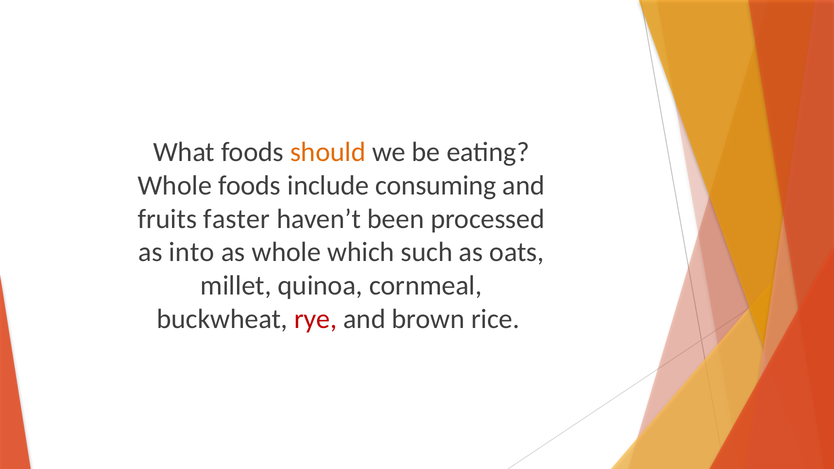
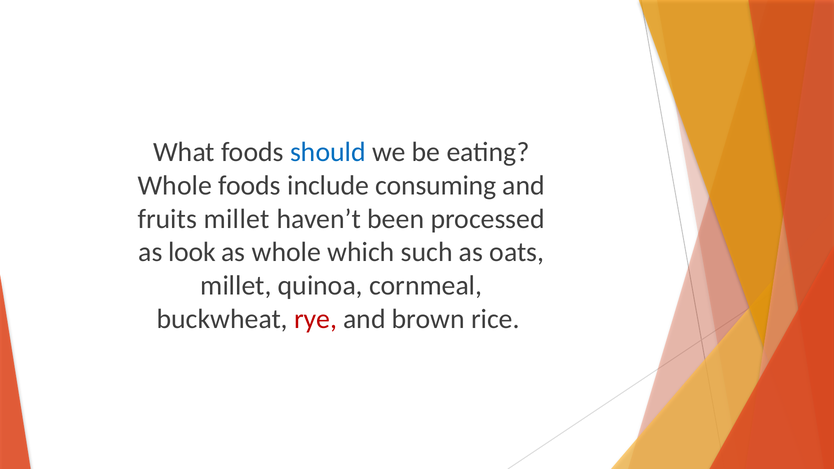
should colour: orange -> blue
fruits faster: faster -> millet
into: into -> look
